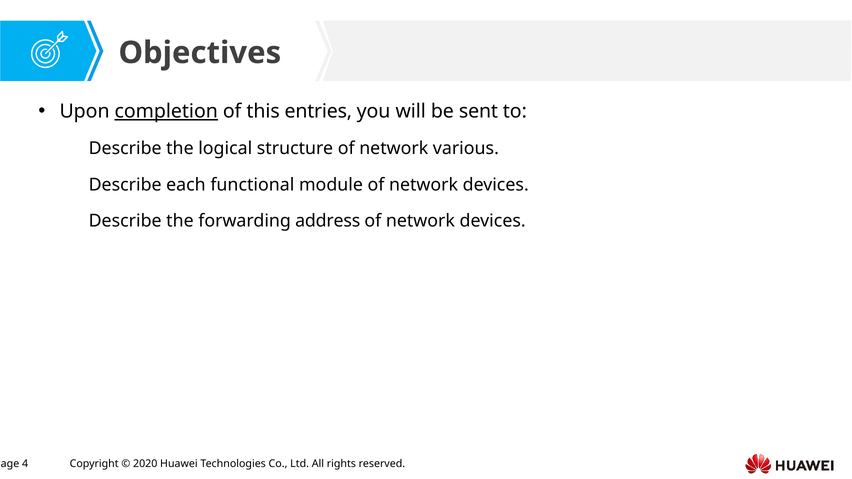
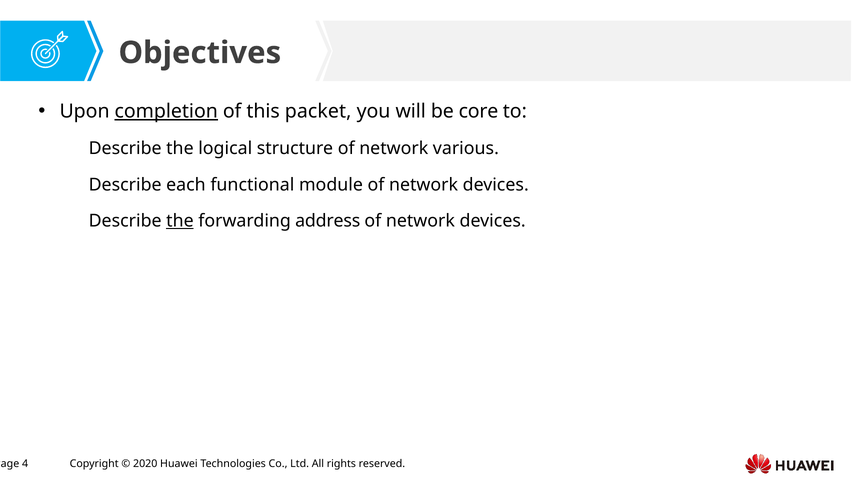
entries: entries -> packet
sent: sent -> core
the at (180, 221) underline: none -> present
